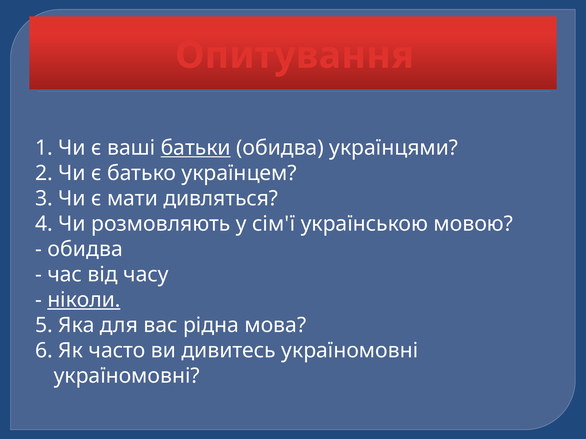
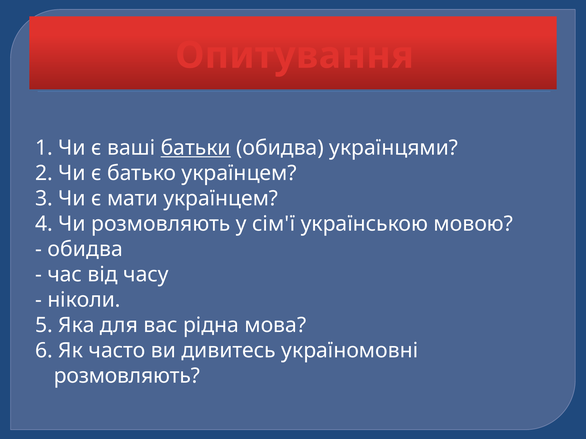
мати дивляться: дивляться -> українцем
ніколи underline: present -> none
україномовні at (127, 376): україномовні -> розмовляють
